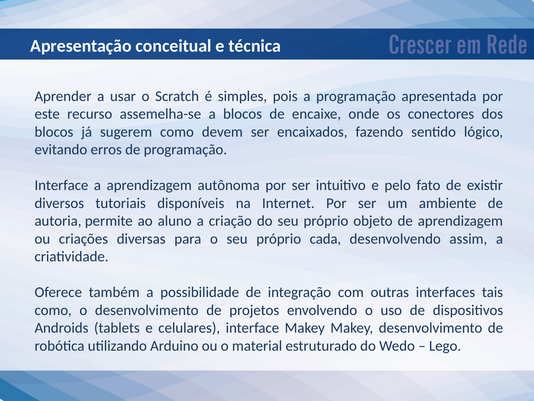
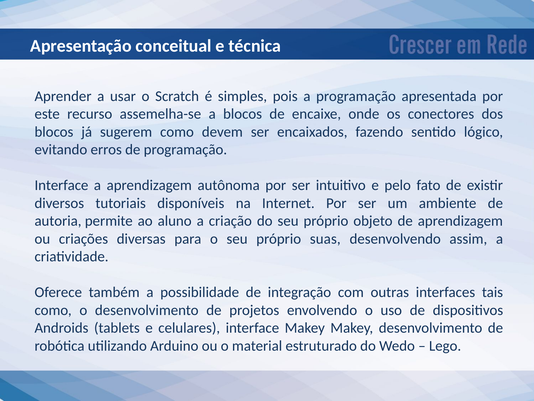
cada: cada -> suas
